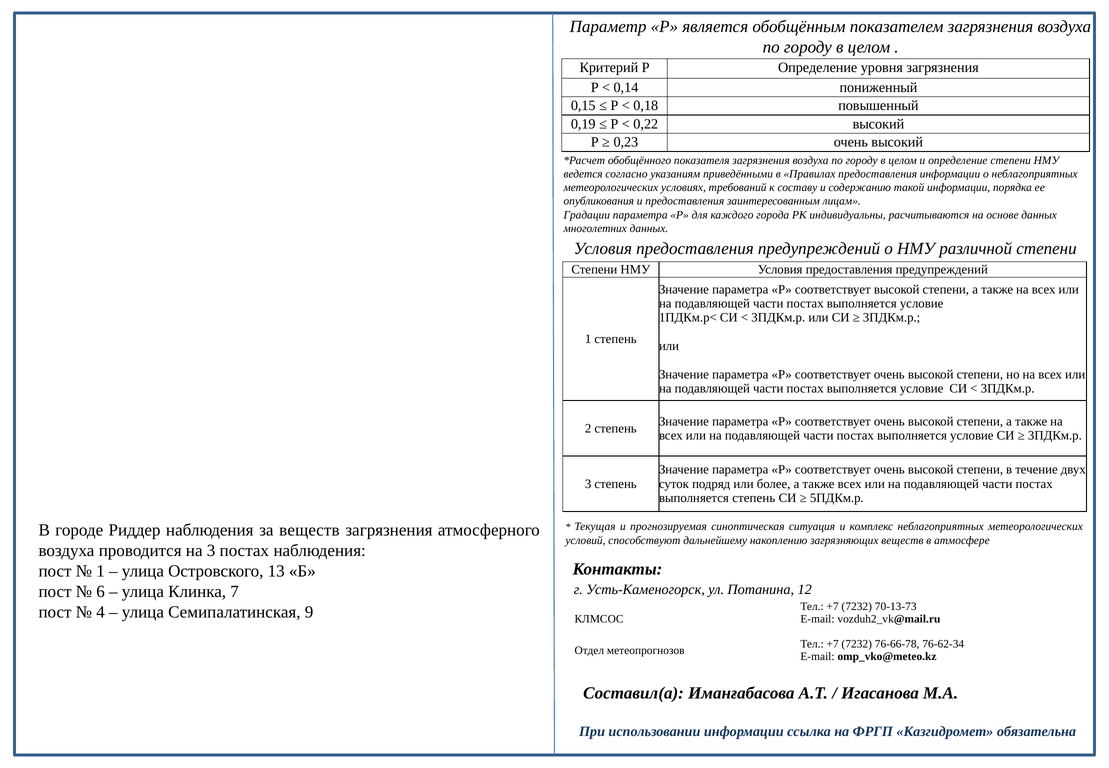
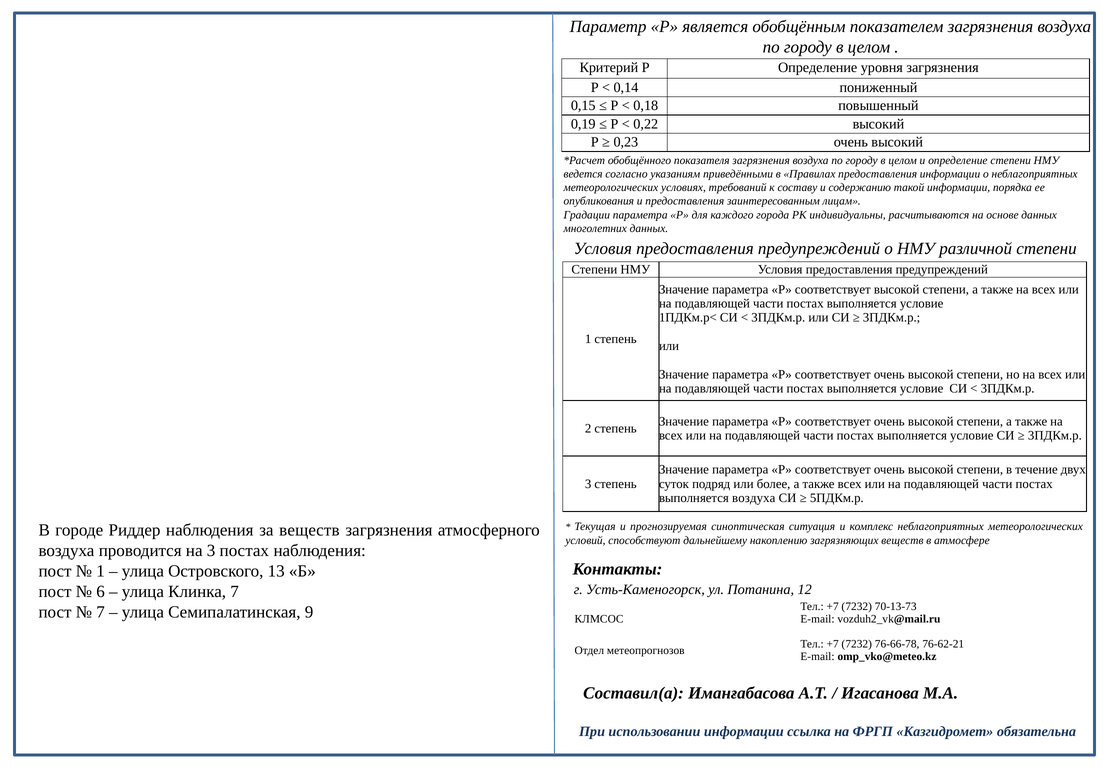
выполняется степень: степень -> воздуха
4 at (101, 612): 4 -> 7
76-62-34: 76-62-34 -> 76-62-21
